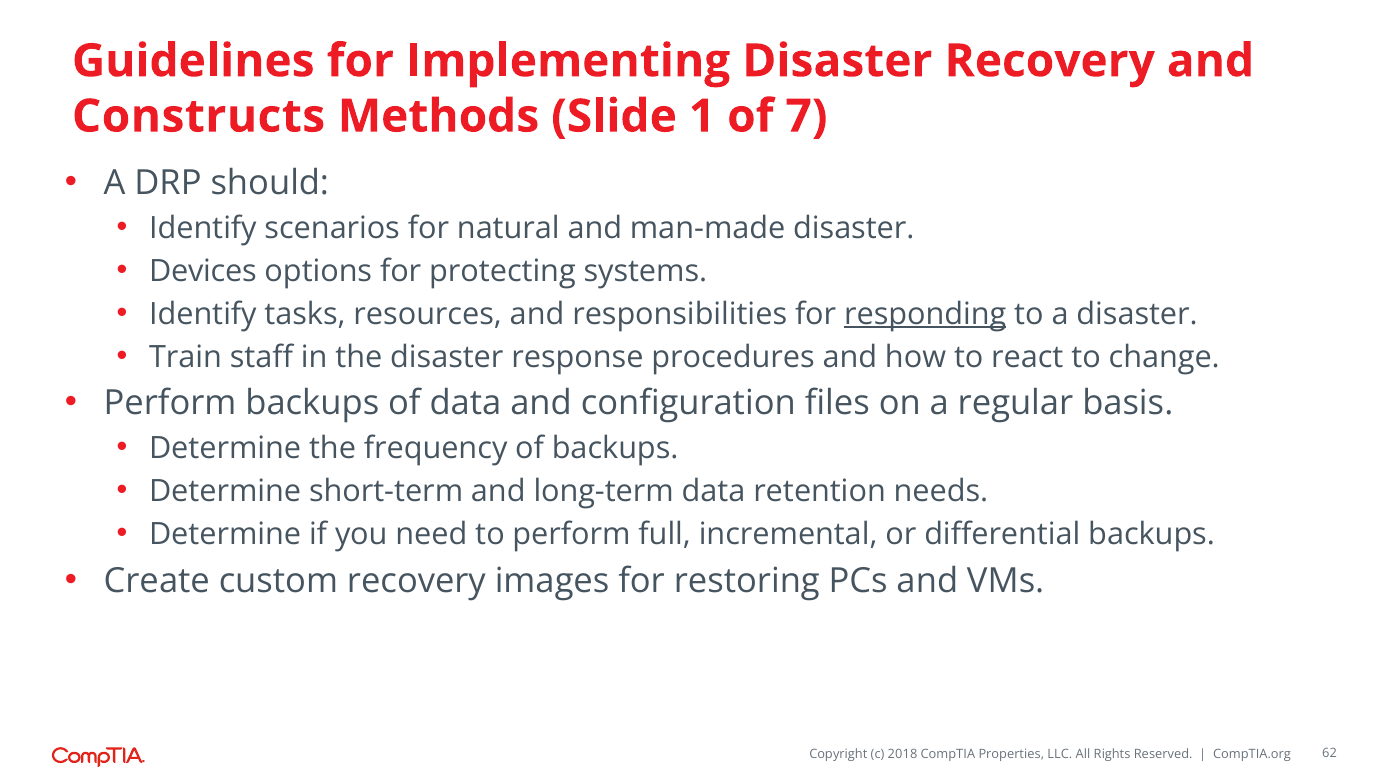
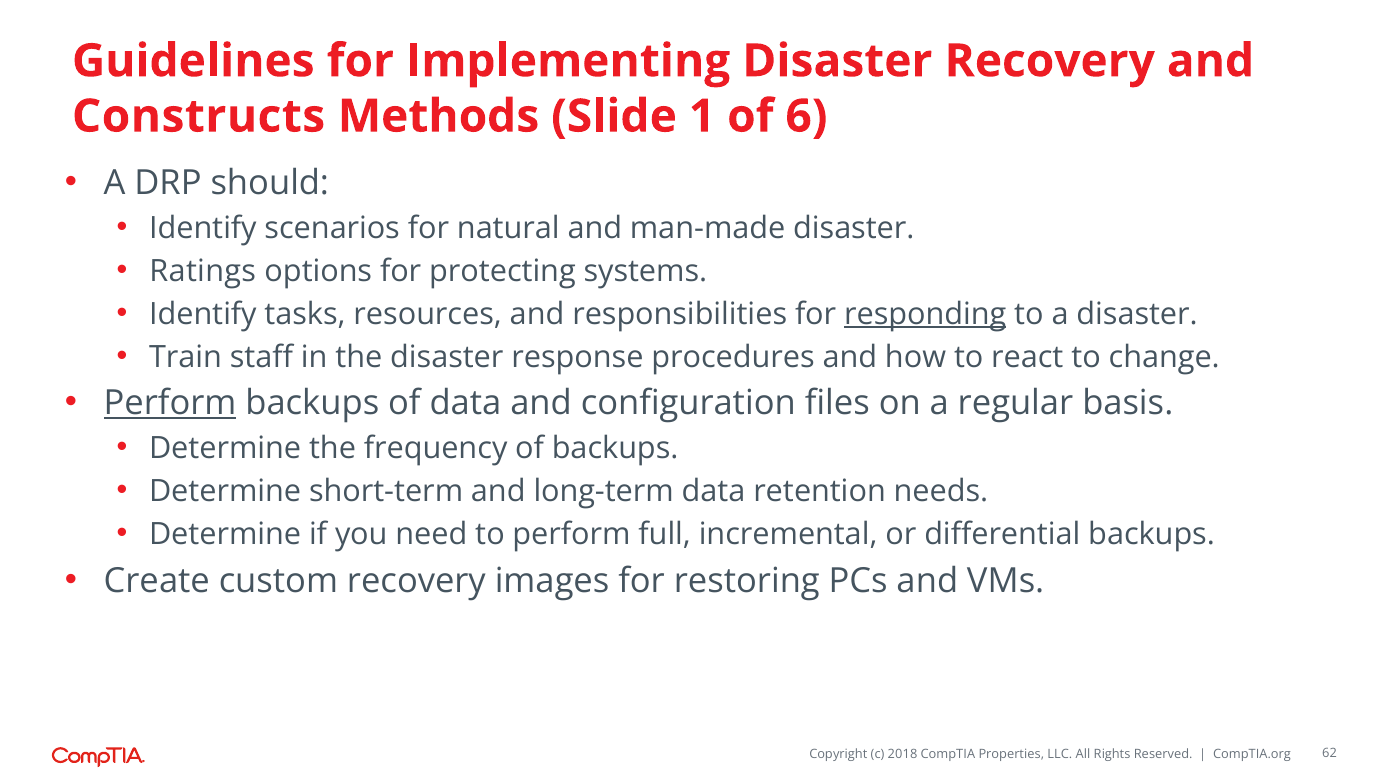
7: 7 -> 6
Devices: Devices -> Ratings
Perform at (170, 403) underline: none -> present
